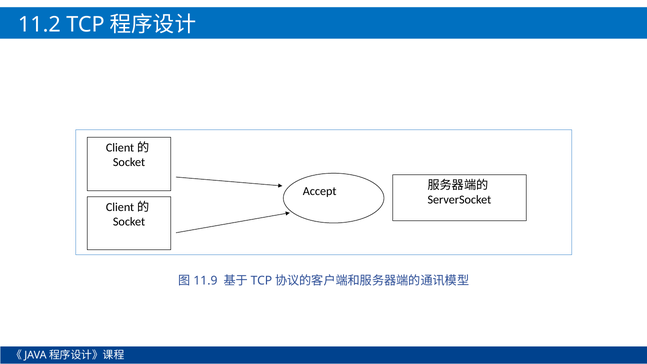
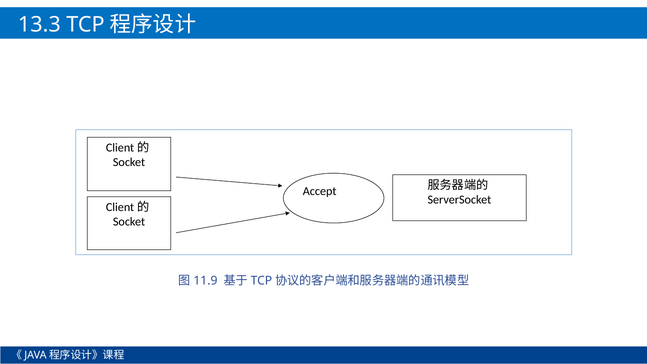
11.2: 11.2 -> 13.3
